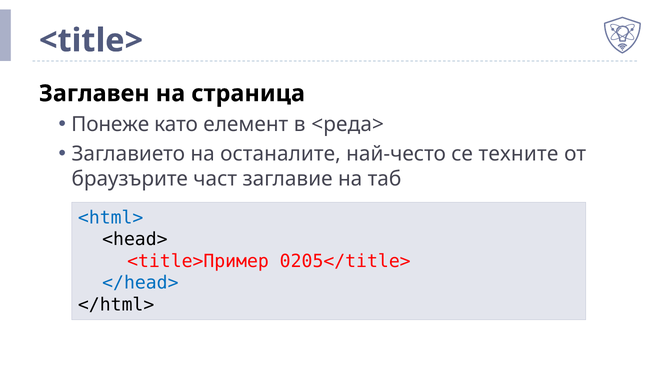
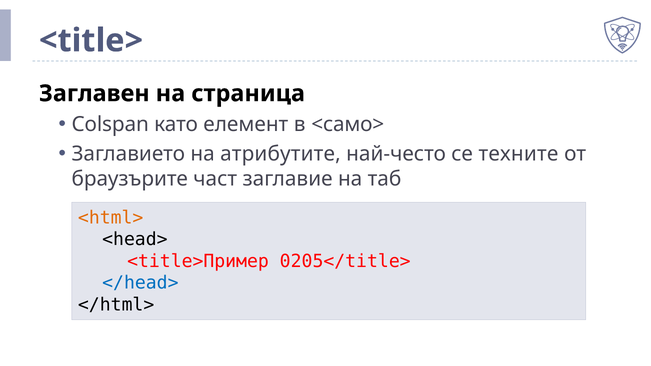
Понеже: Понеже -> Colspan
<реда>: <реда> -> <само>
останалите: останалите -> атрибутите
<html> colour: blue -> orange
